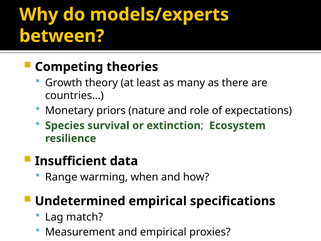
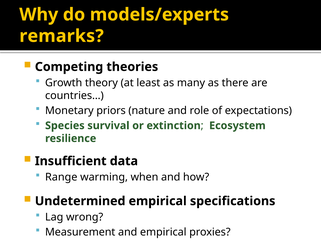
between: between -> remarks
match: match -> wrong
